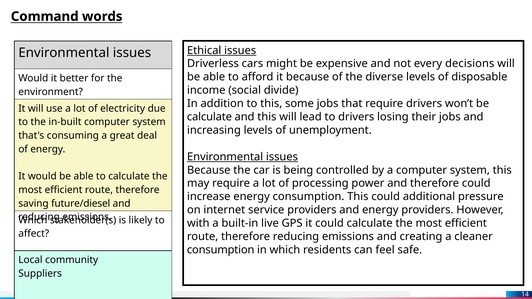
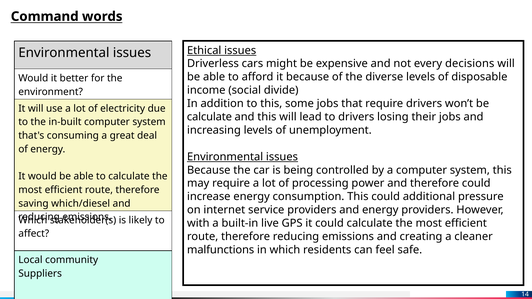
future/diesel: future/diesel -> which/diesel
consumption at (221, 250): consumption -> malfunctions
